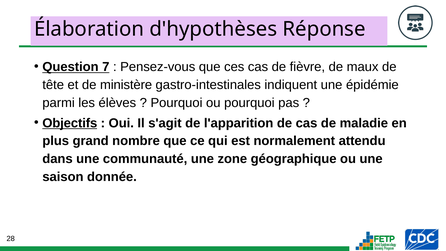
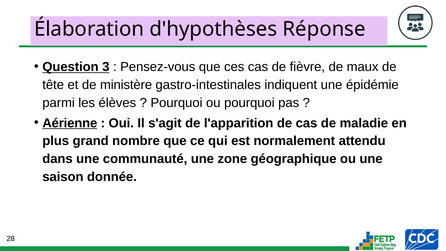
7: 7 -> 3
Objectifs: Objectifs -> Aérienne
